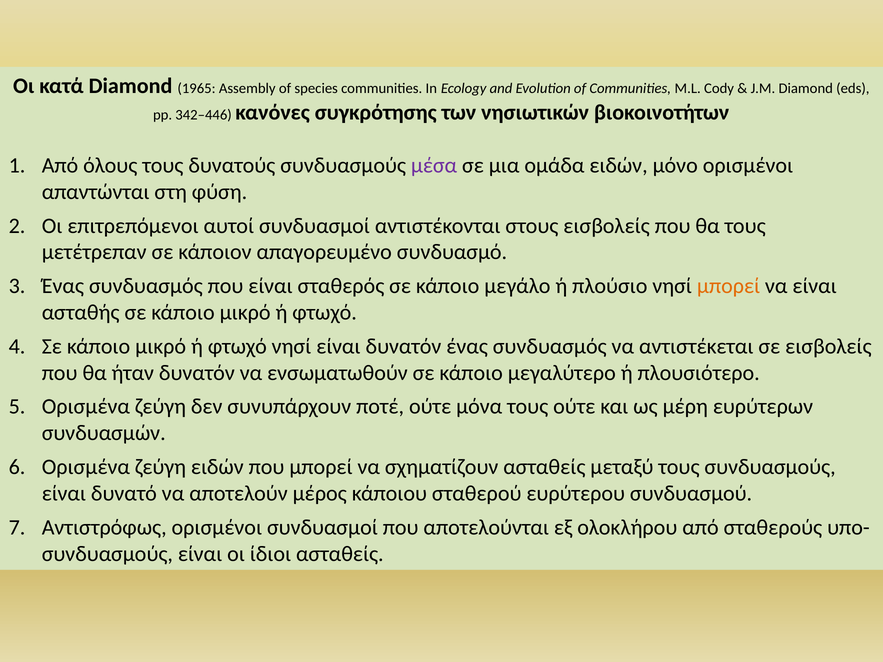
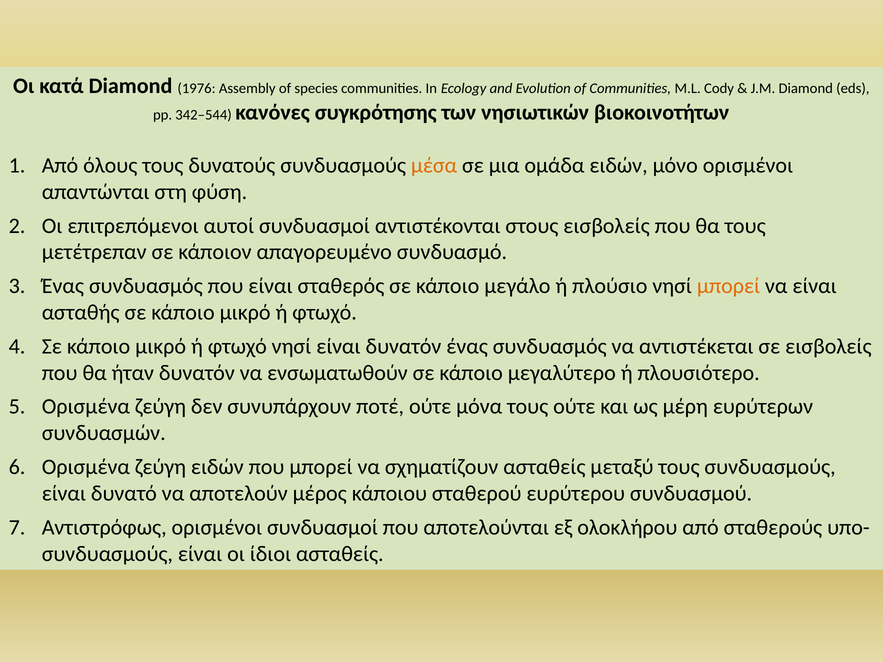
1965: 1965 -> 1976
342–446: 342–446 -> 342–544
μέσα colour: purple -> orange
